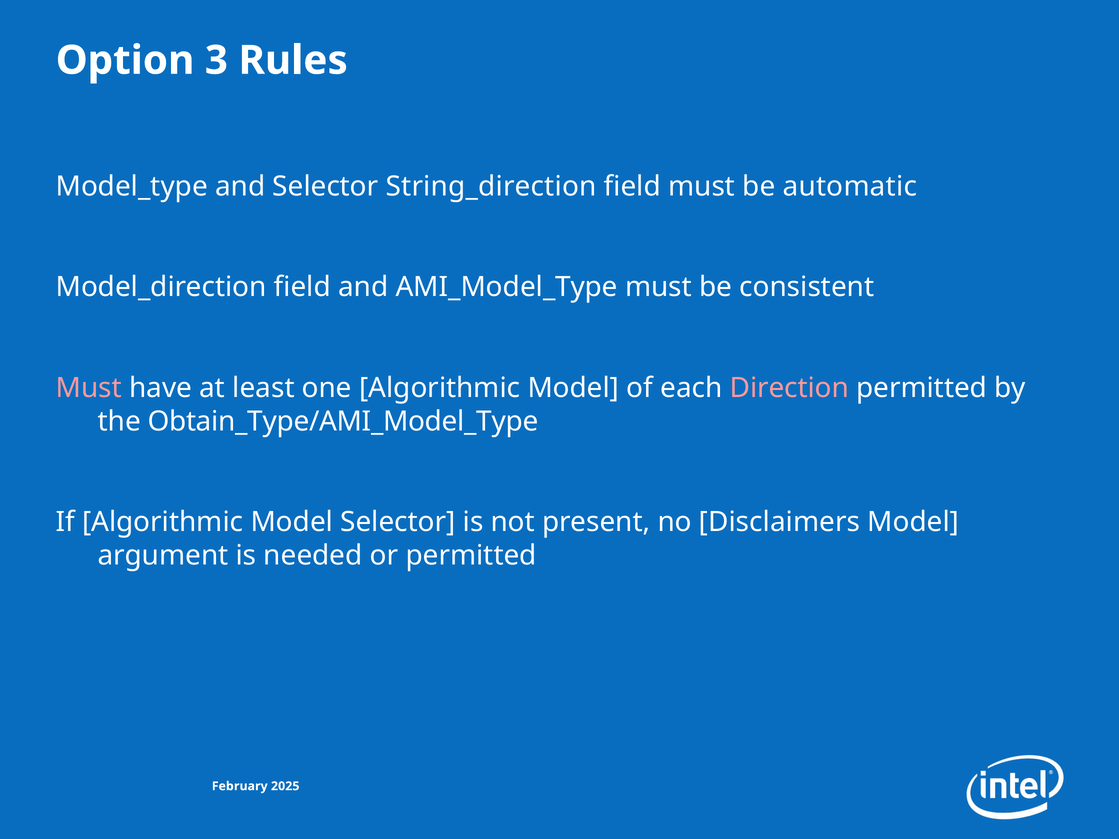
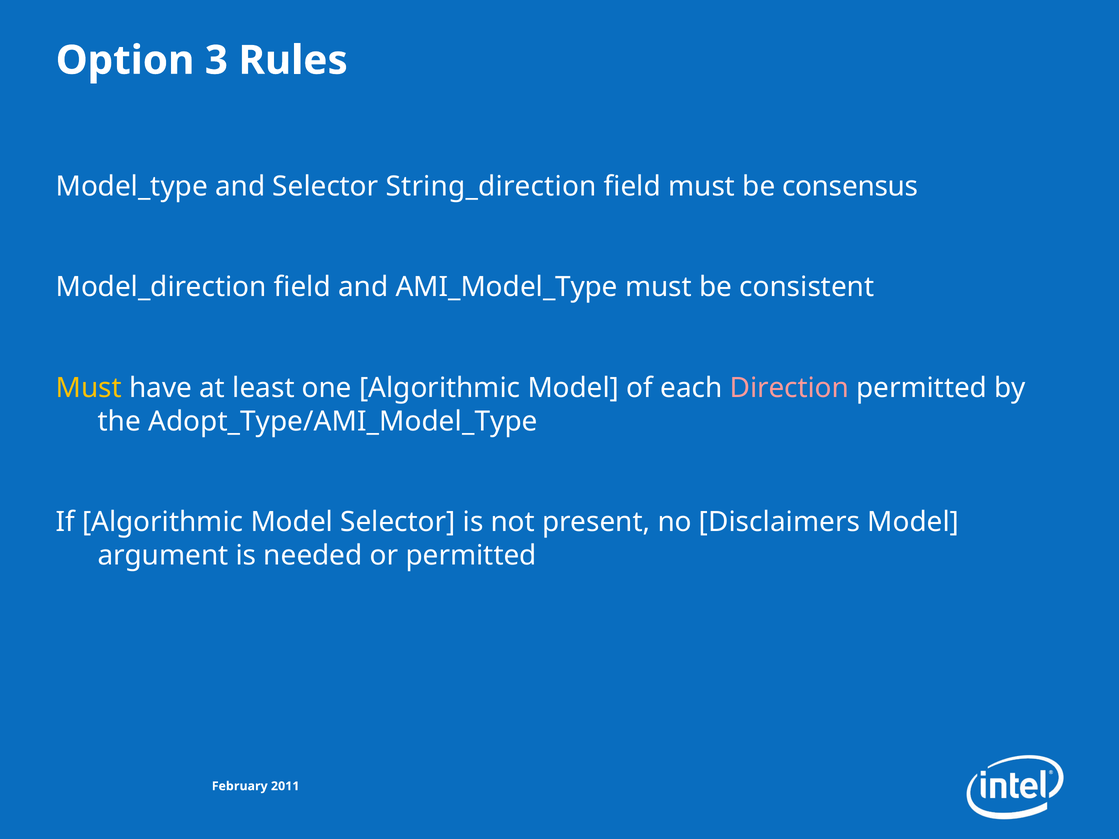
automatic: automatic -> consensus
Must at (89, 388) colour: pink -> yellow
Obtain_Type/AMI_Model_Type: Obtain_Type/AMI_Model_Type -> Adopt_Type/AMI_Model_Type
2025: 2025 -> 2011
